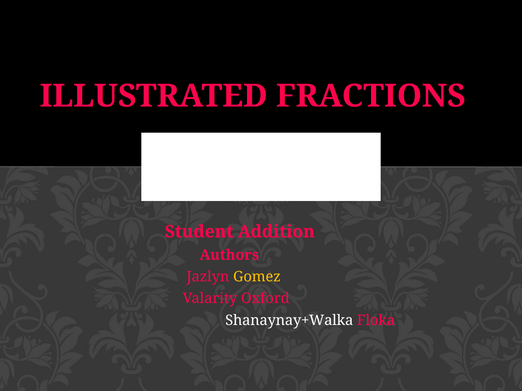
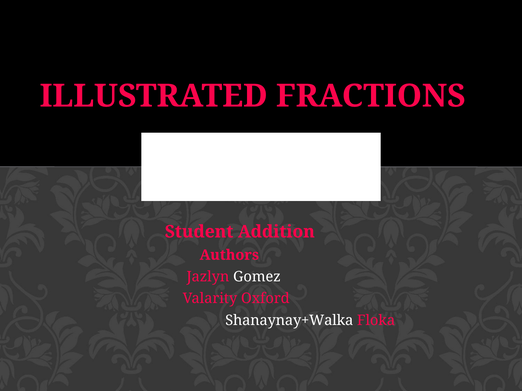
Gomez colour: yellow -> white
